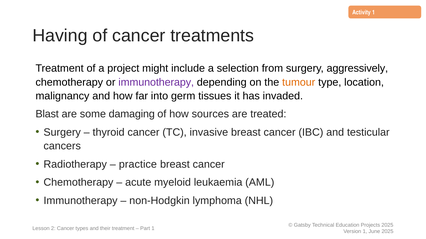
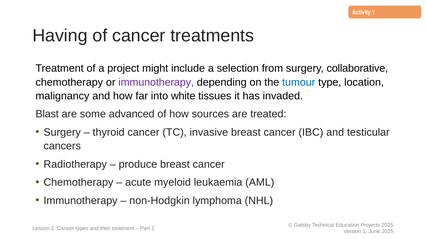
aggressively: aggressively -> collaborative
tumour colour: orange -> blue
germ: germ -> white
damaging: damaging -> advanced
practice: practice -> produce
